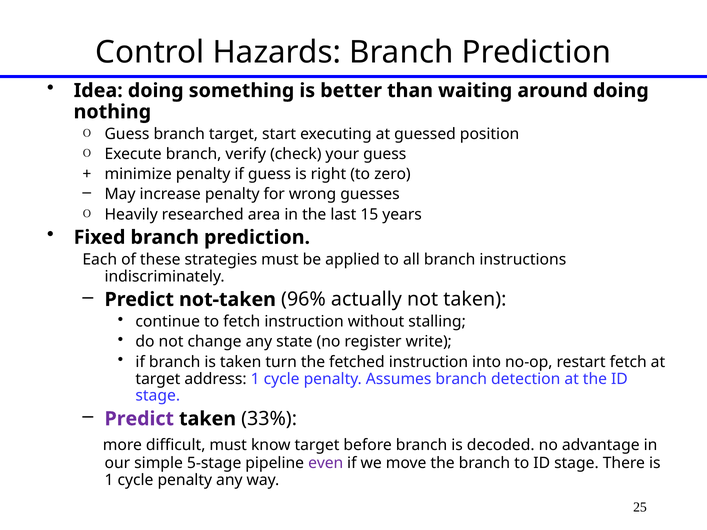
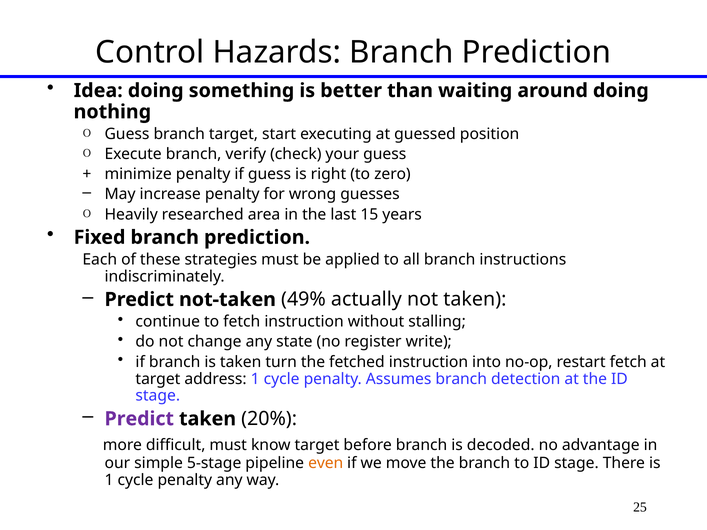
96%: 96% -> 49%
33%: 33% -> 20%
even colour: purple -> orange
